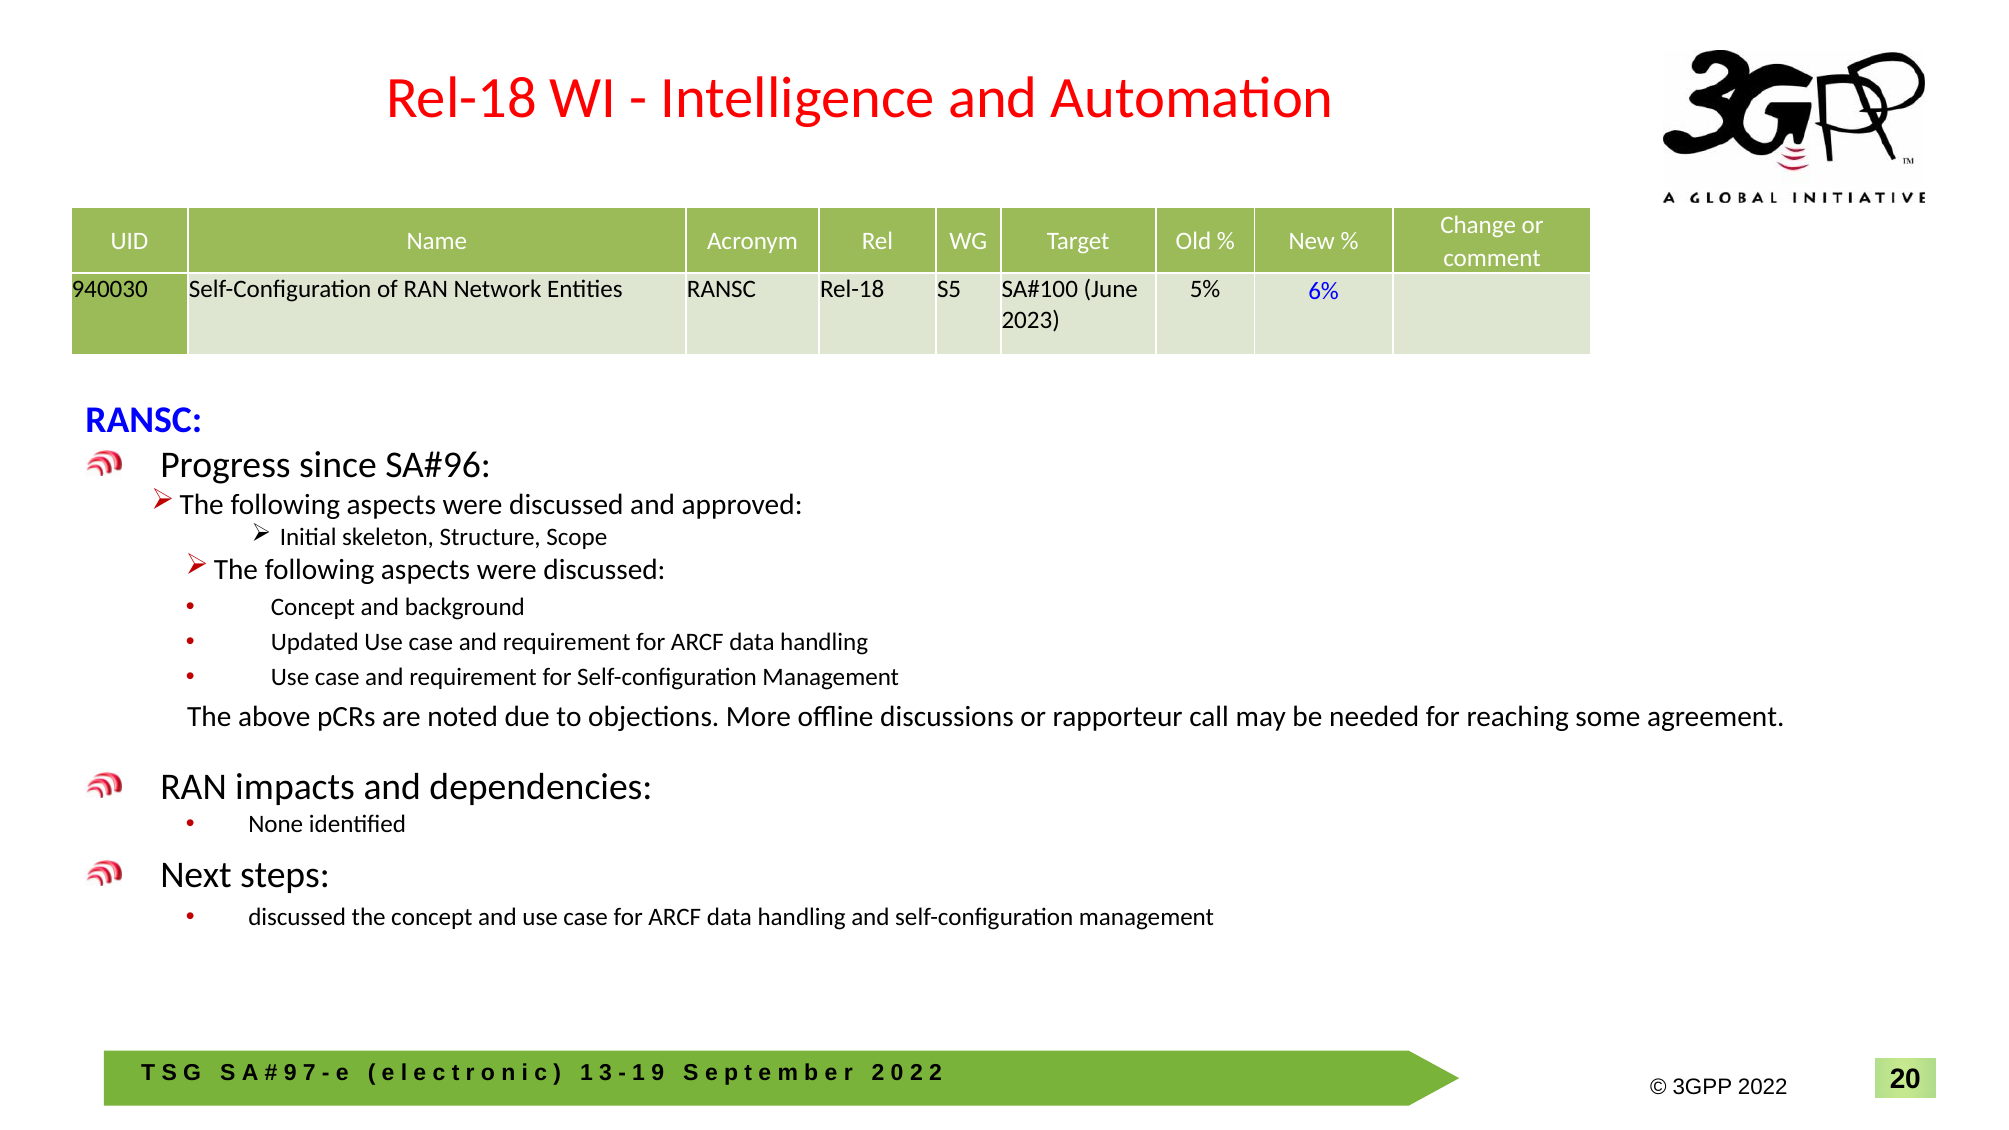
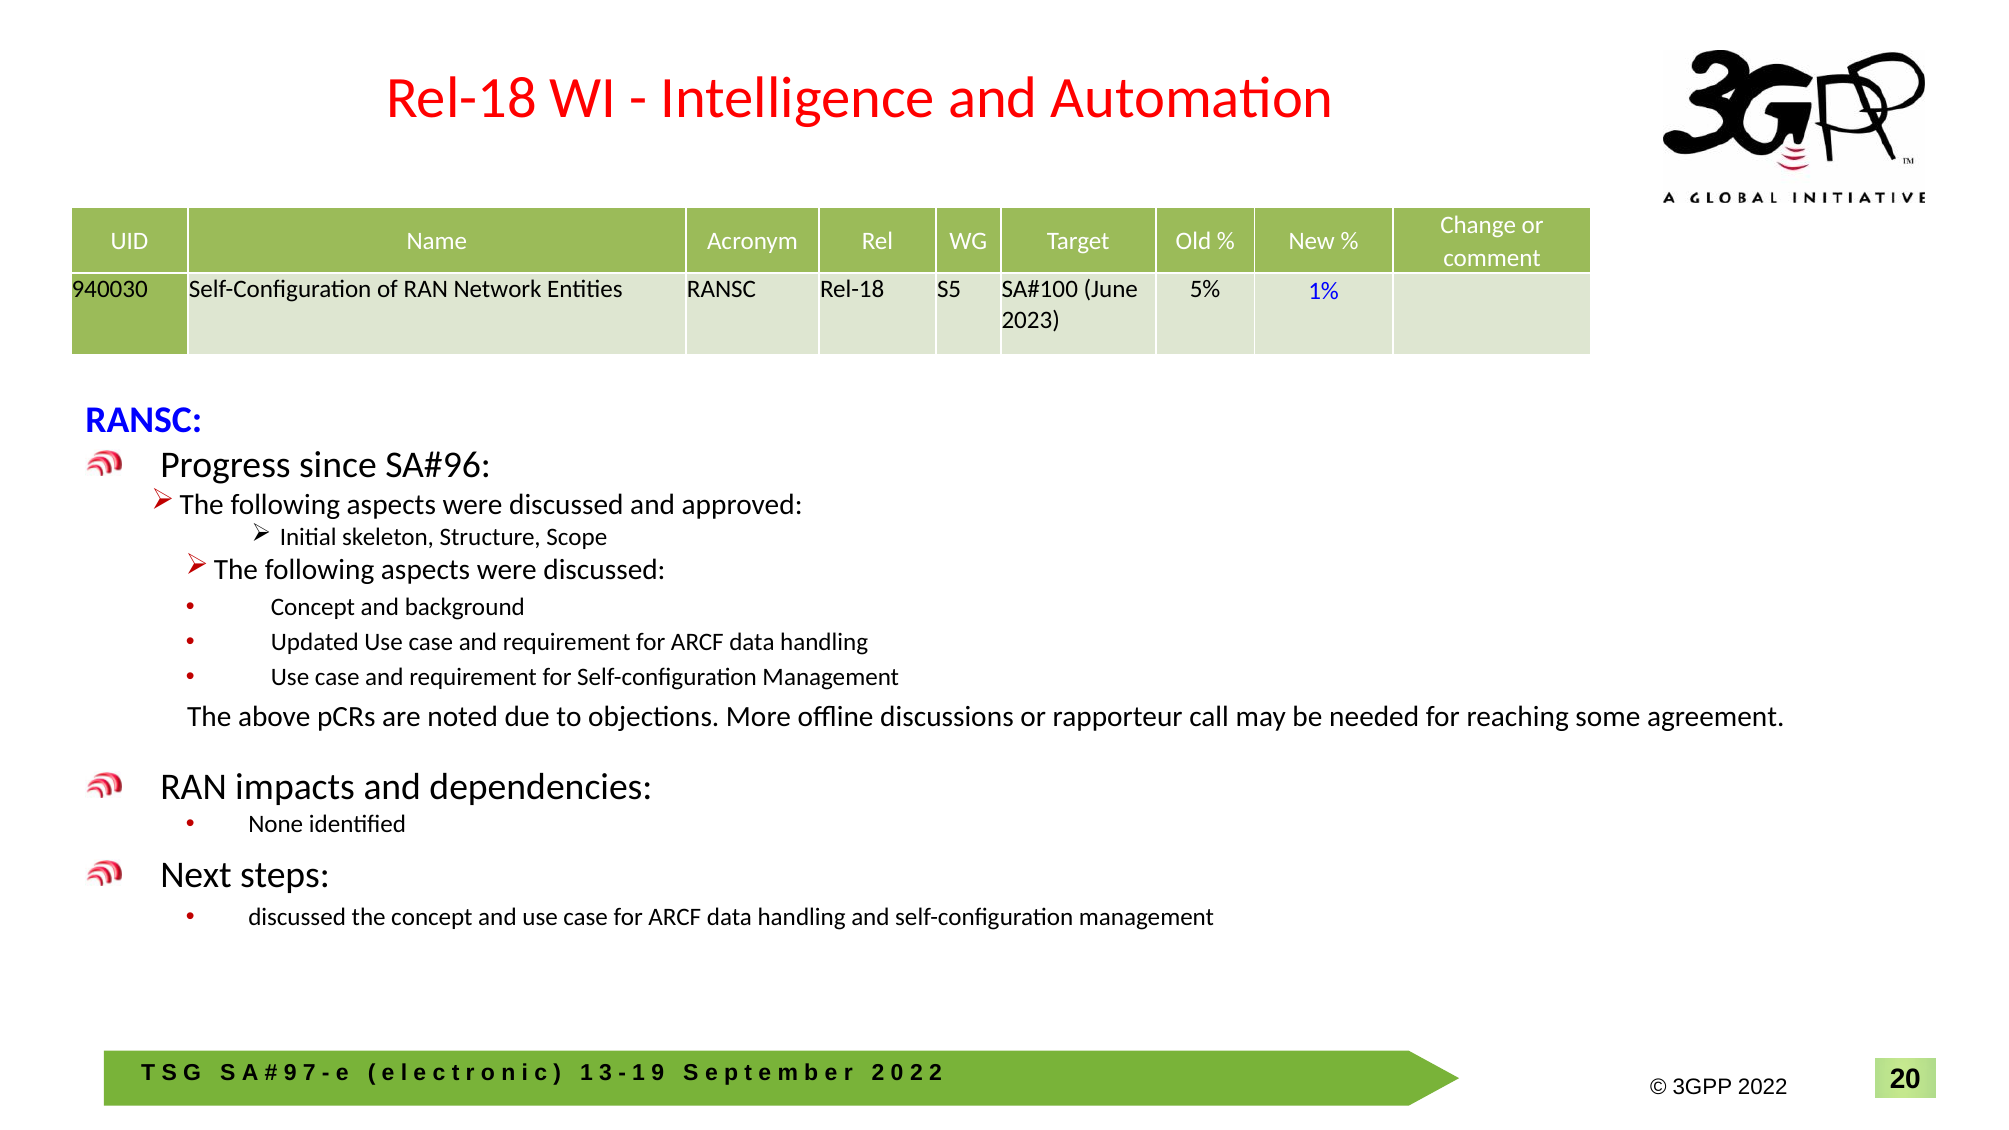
6%: 6% -> 1%
